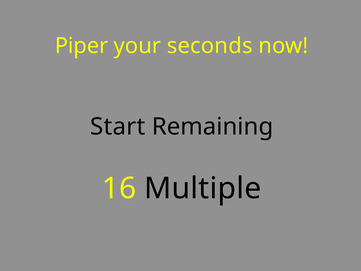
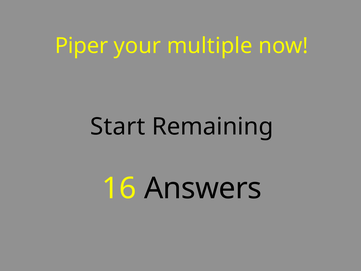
seconds: seconds -> multiple
Multiple: Multiple -> Answers
